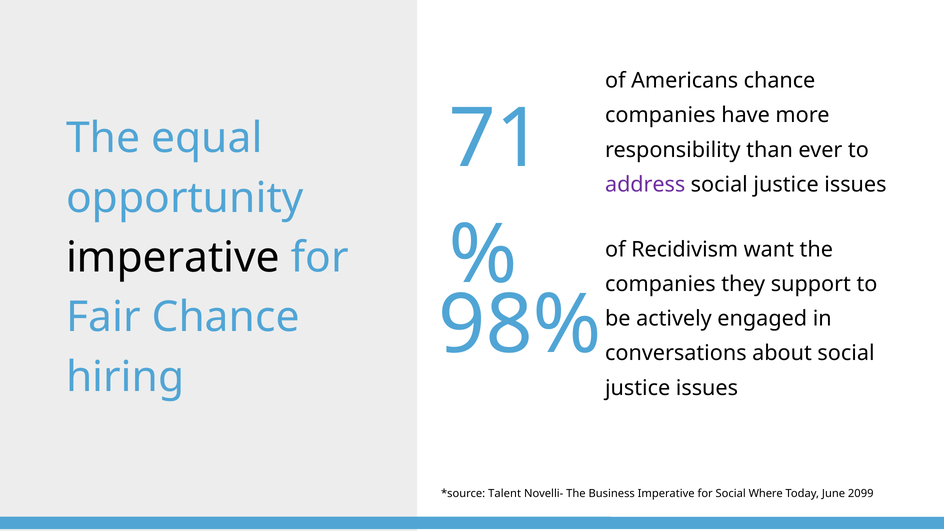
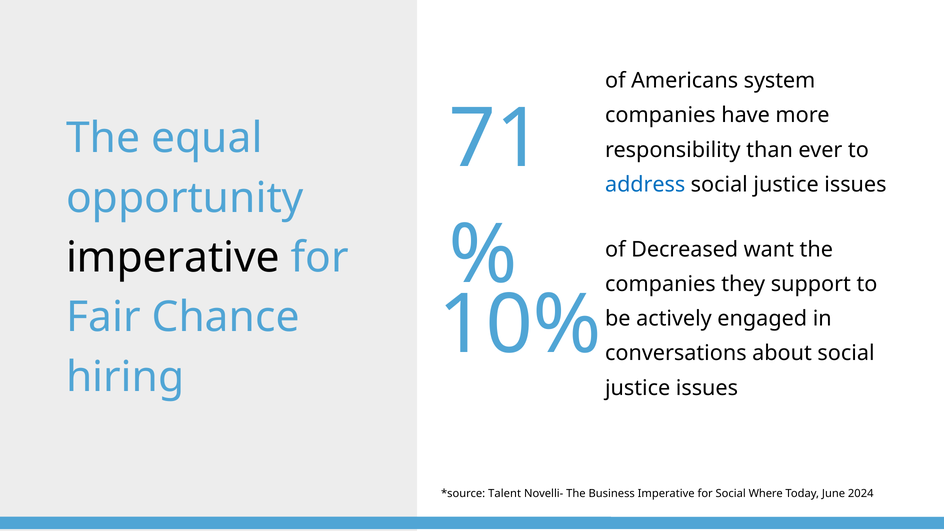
Americans chance: chance -> system
address colour: purple -> blue
Recidivism: Recidivism -> Decreased
98%: 98% -> 10%
2099: 2099 -> 2024
